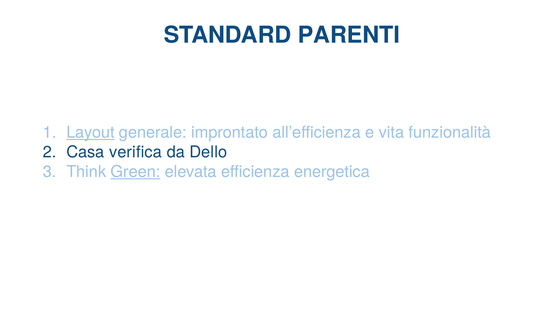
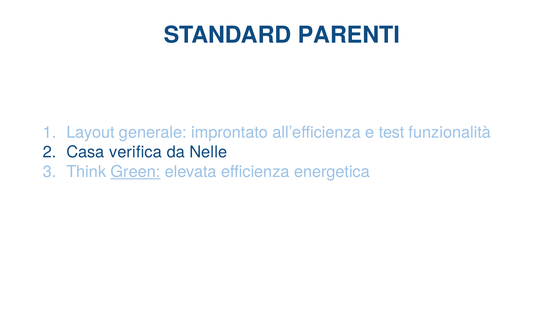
Layout underline: present -> none
vita: vita -> test
Dello: Dello -> Nelle
